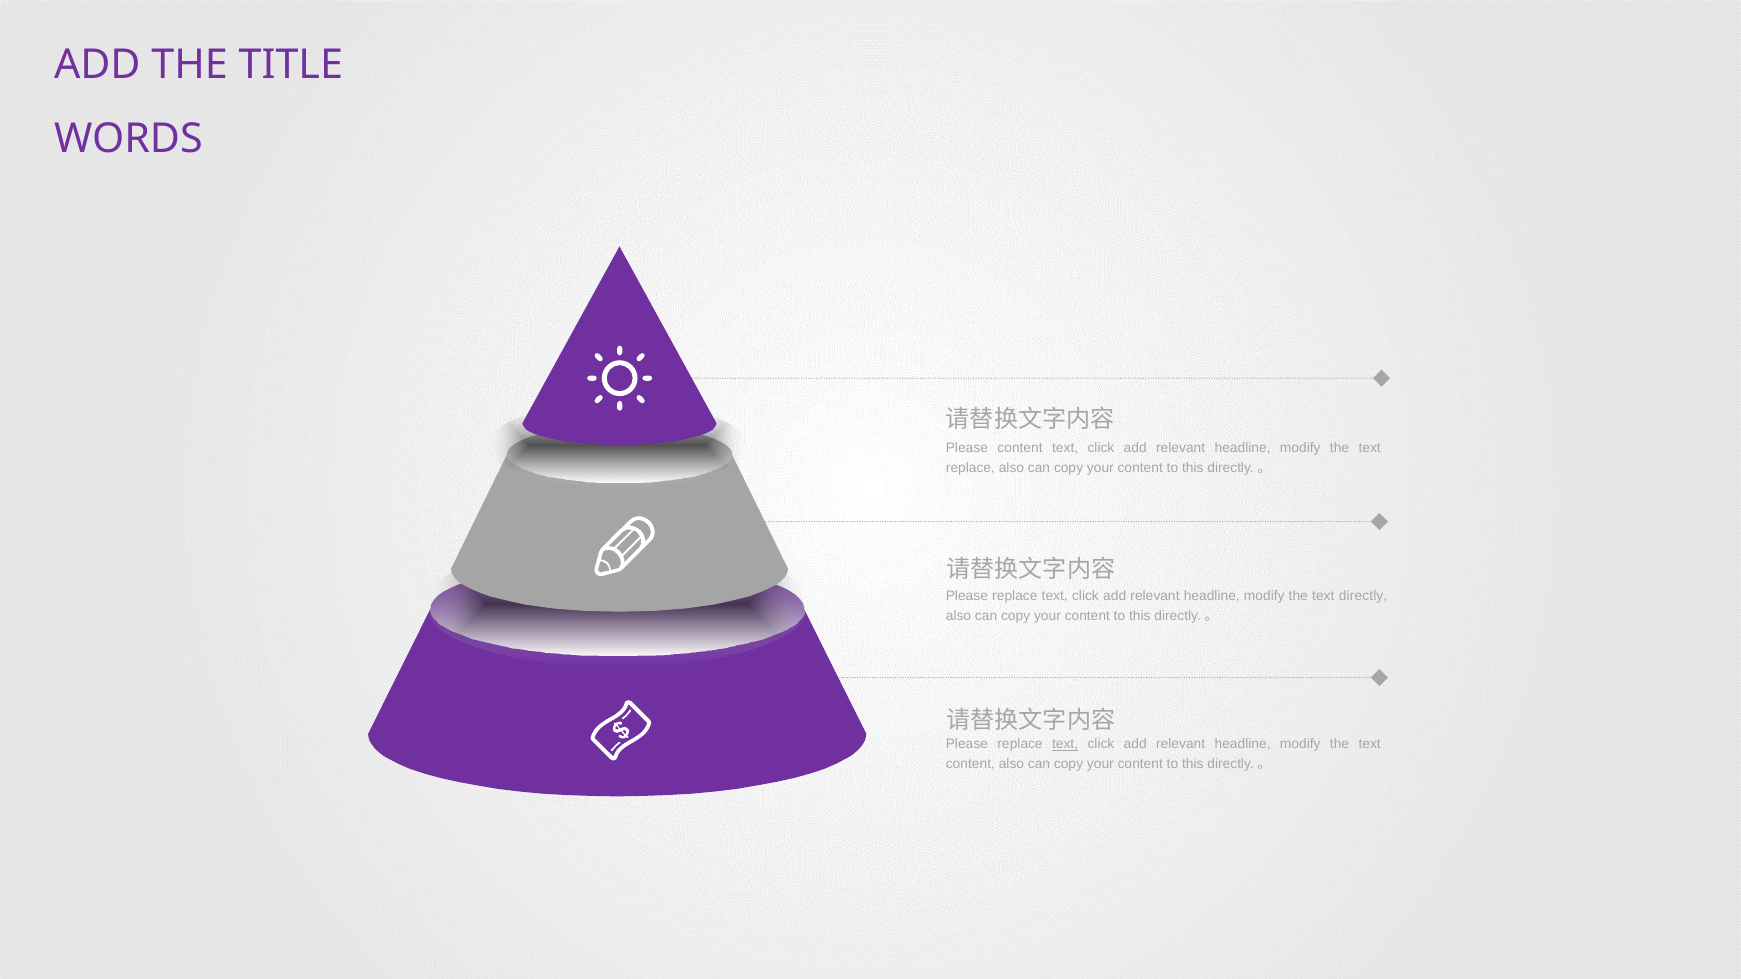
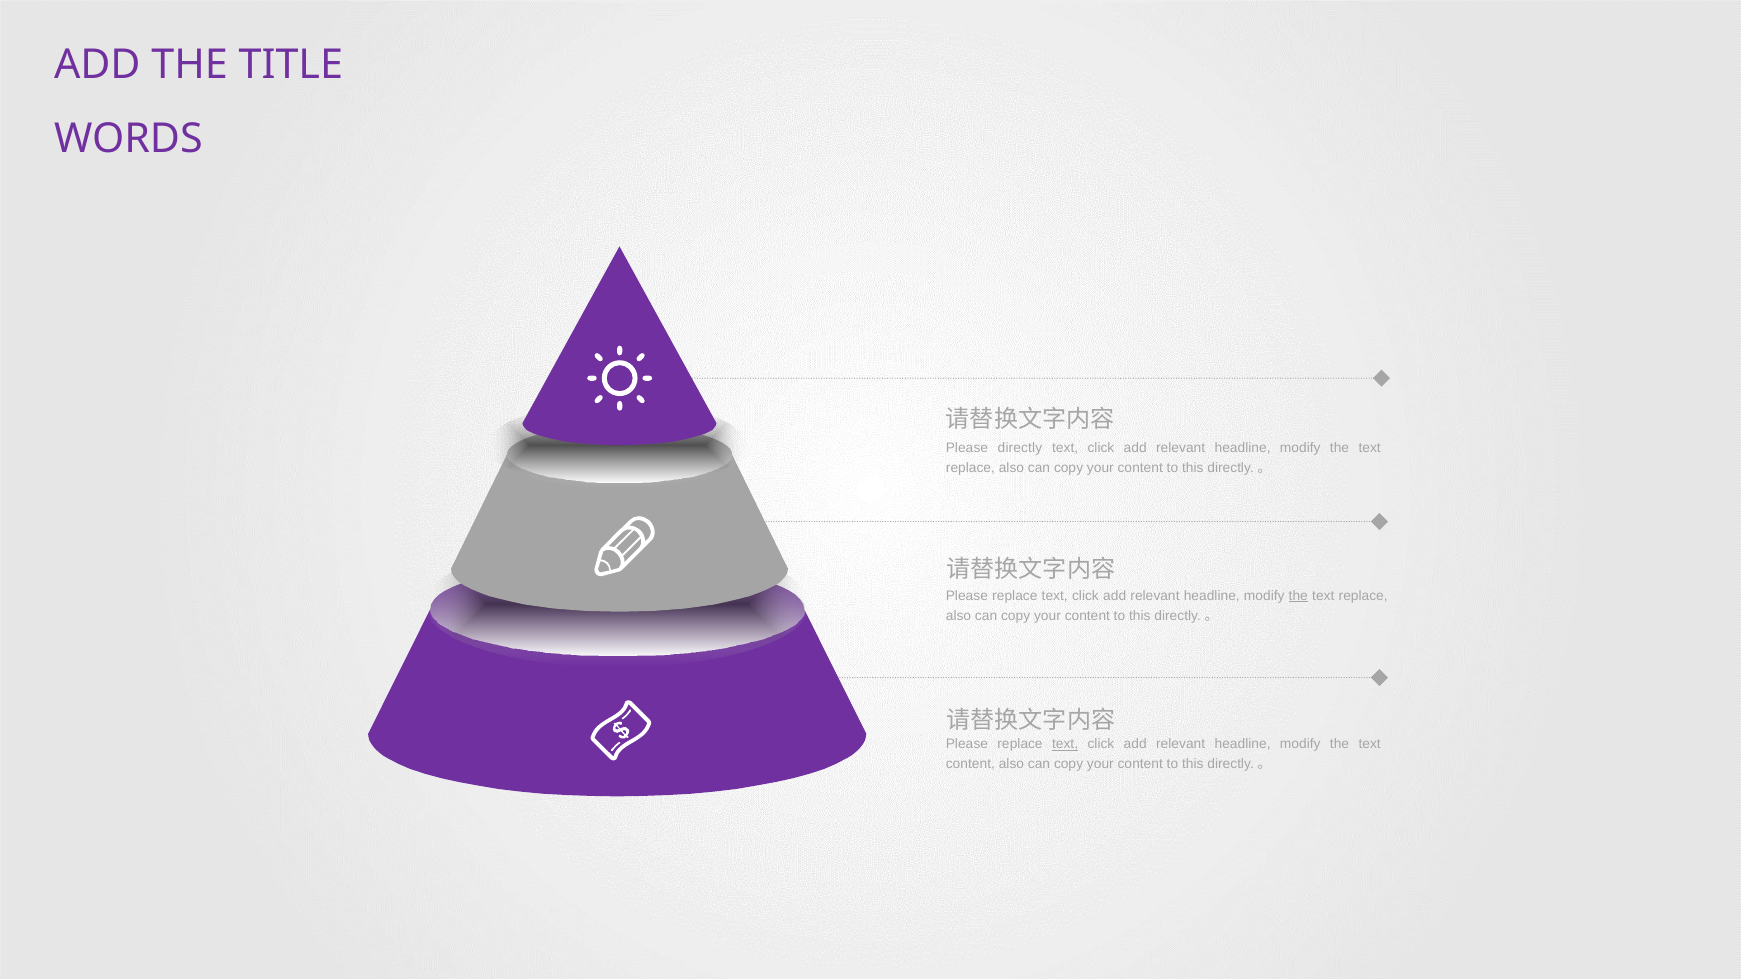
Please content: content -> directly
the at (1298, 596) underline: none -> present
directly at (1363, 596): directly -> replace
